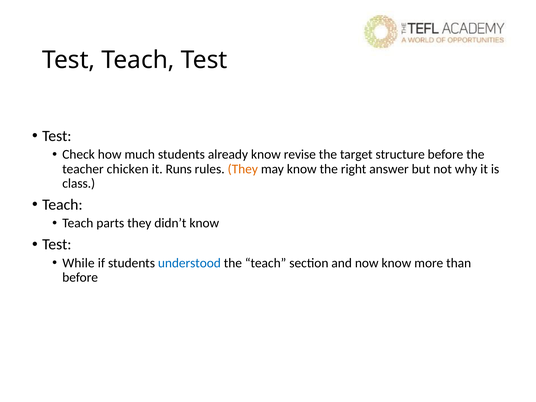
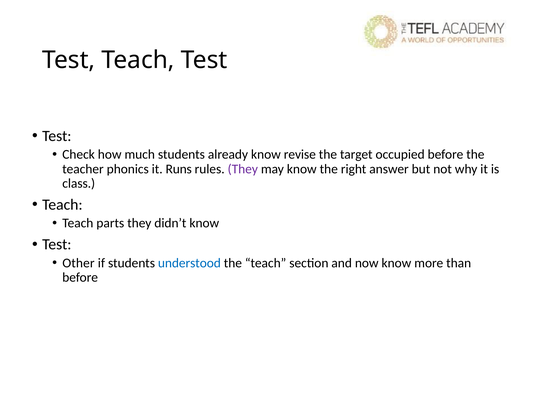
structure: structure -> occupied
chicken: chicken -> phonics
They at (243, 169) colour: orange -> purple
While: While -> Other
